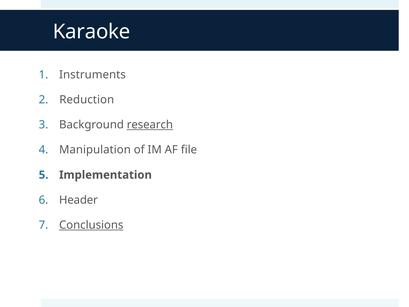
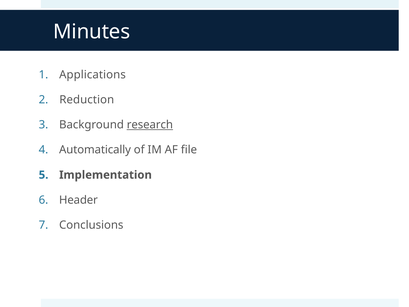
Karaoke: Karaoke -> Minutes
Instruments: Instruments -> Applications
Manipulation: Manipulation -> Automatically
Conclusions underline: present -> none
